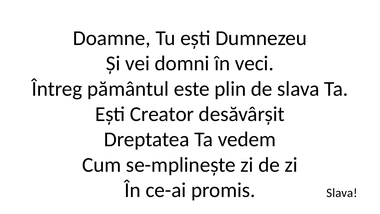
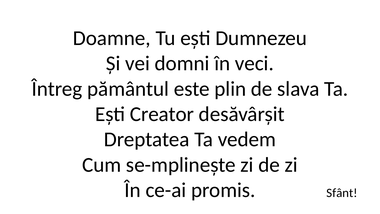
promis Slava: Slava -> Sfânt
